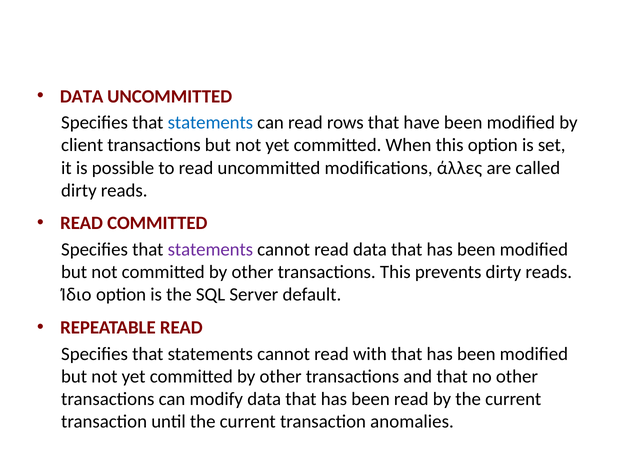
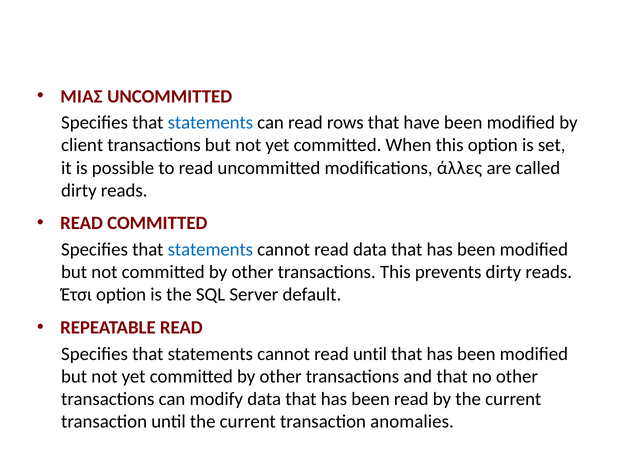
DATA at (82, 96): DATA -> ΜΙΑΣ
statements at (210, 250) colour: purple -> blue
Ίδιο: Ίδιο -> Έτσι
read with: with -> until
